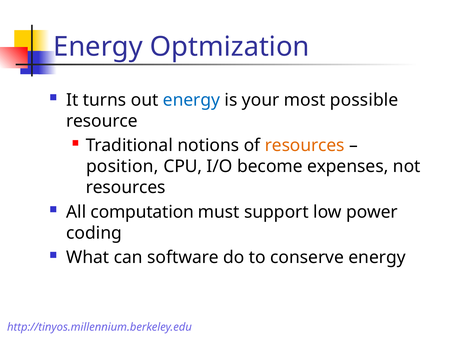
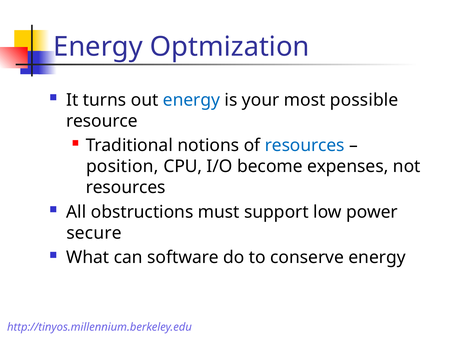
resources at (305, 145) colour: orange -> blue
computation: computation -> obstructions
coding: coding -> secure
